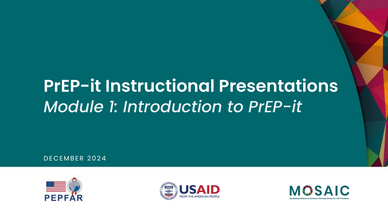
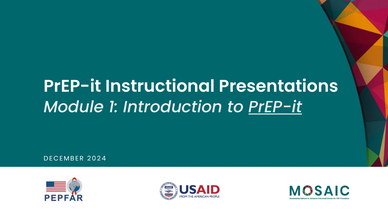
PrEP-it at (275, 107) underline: none -> present
